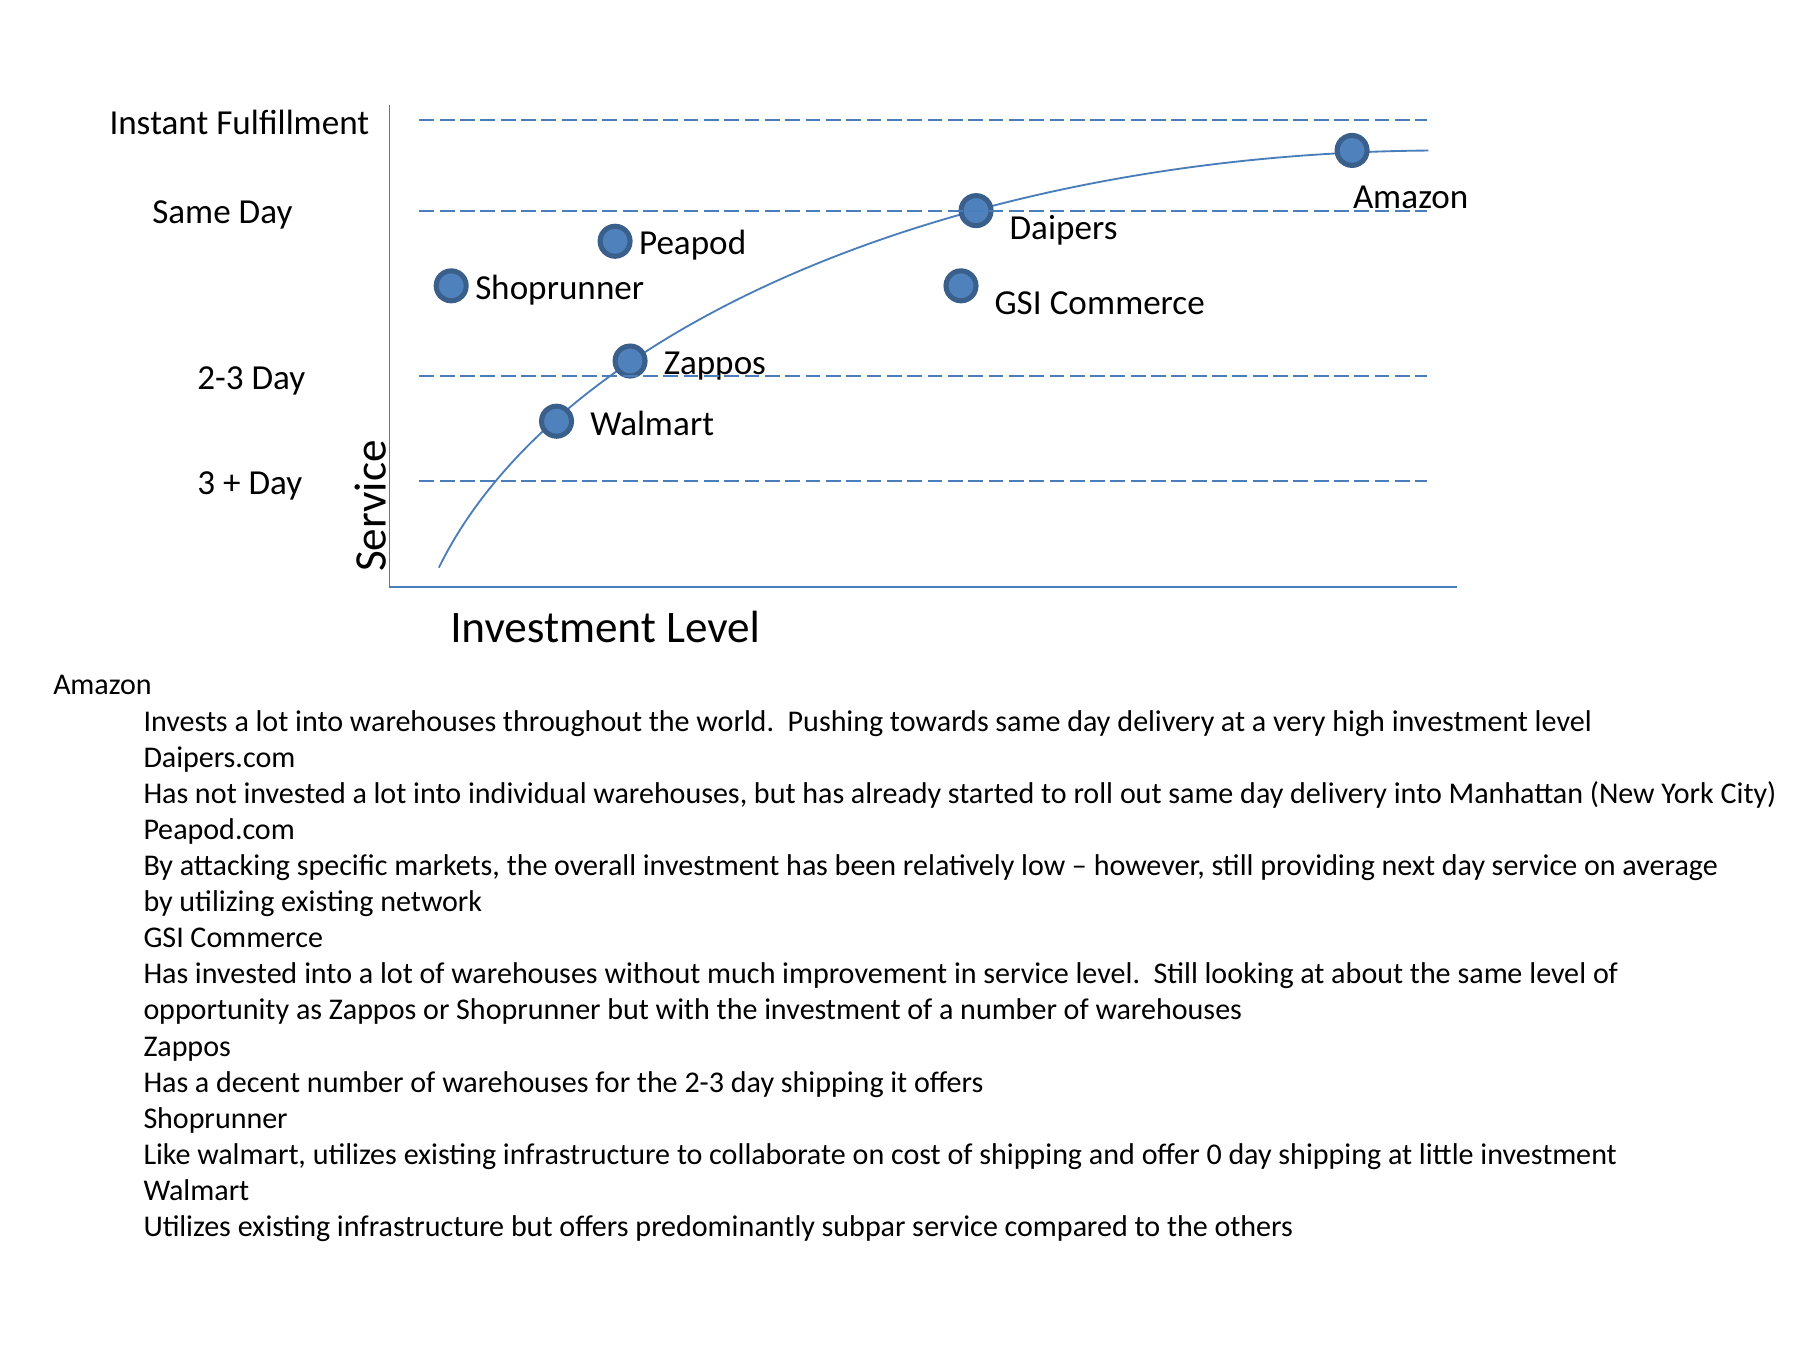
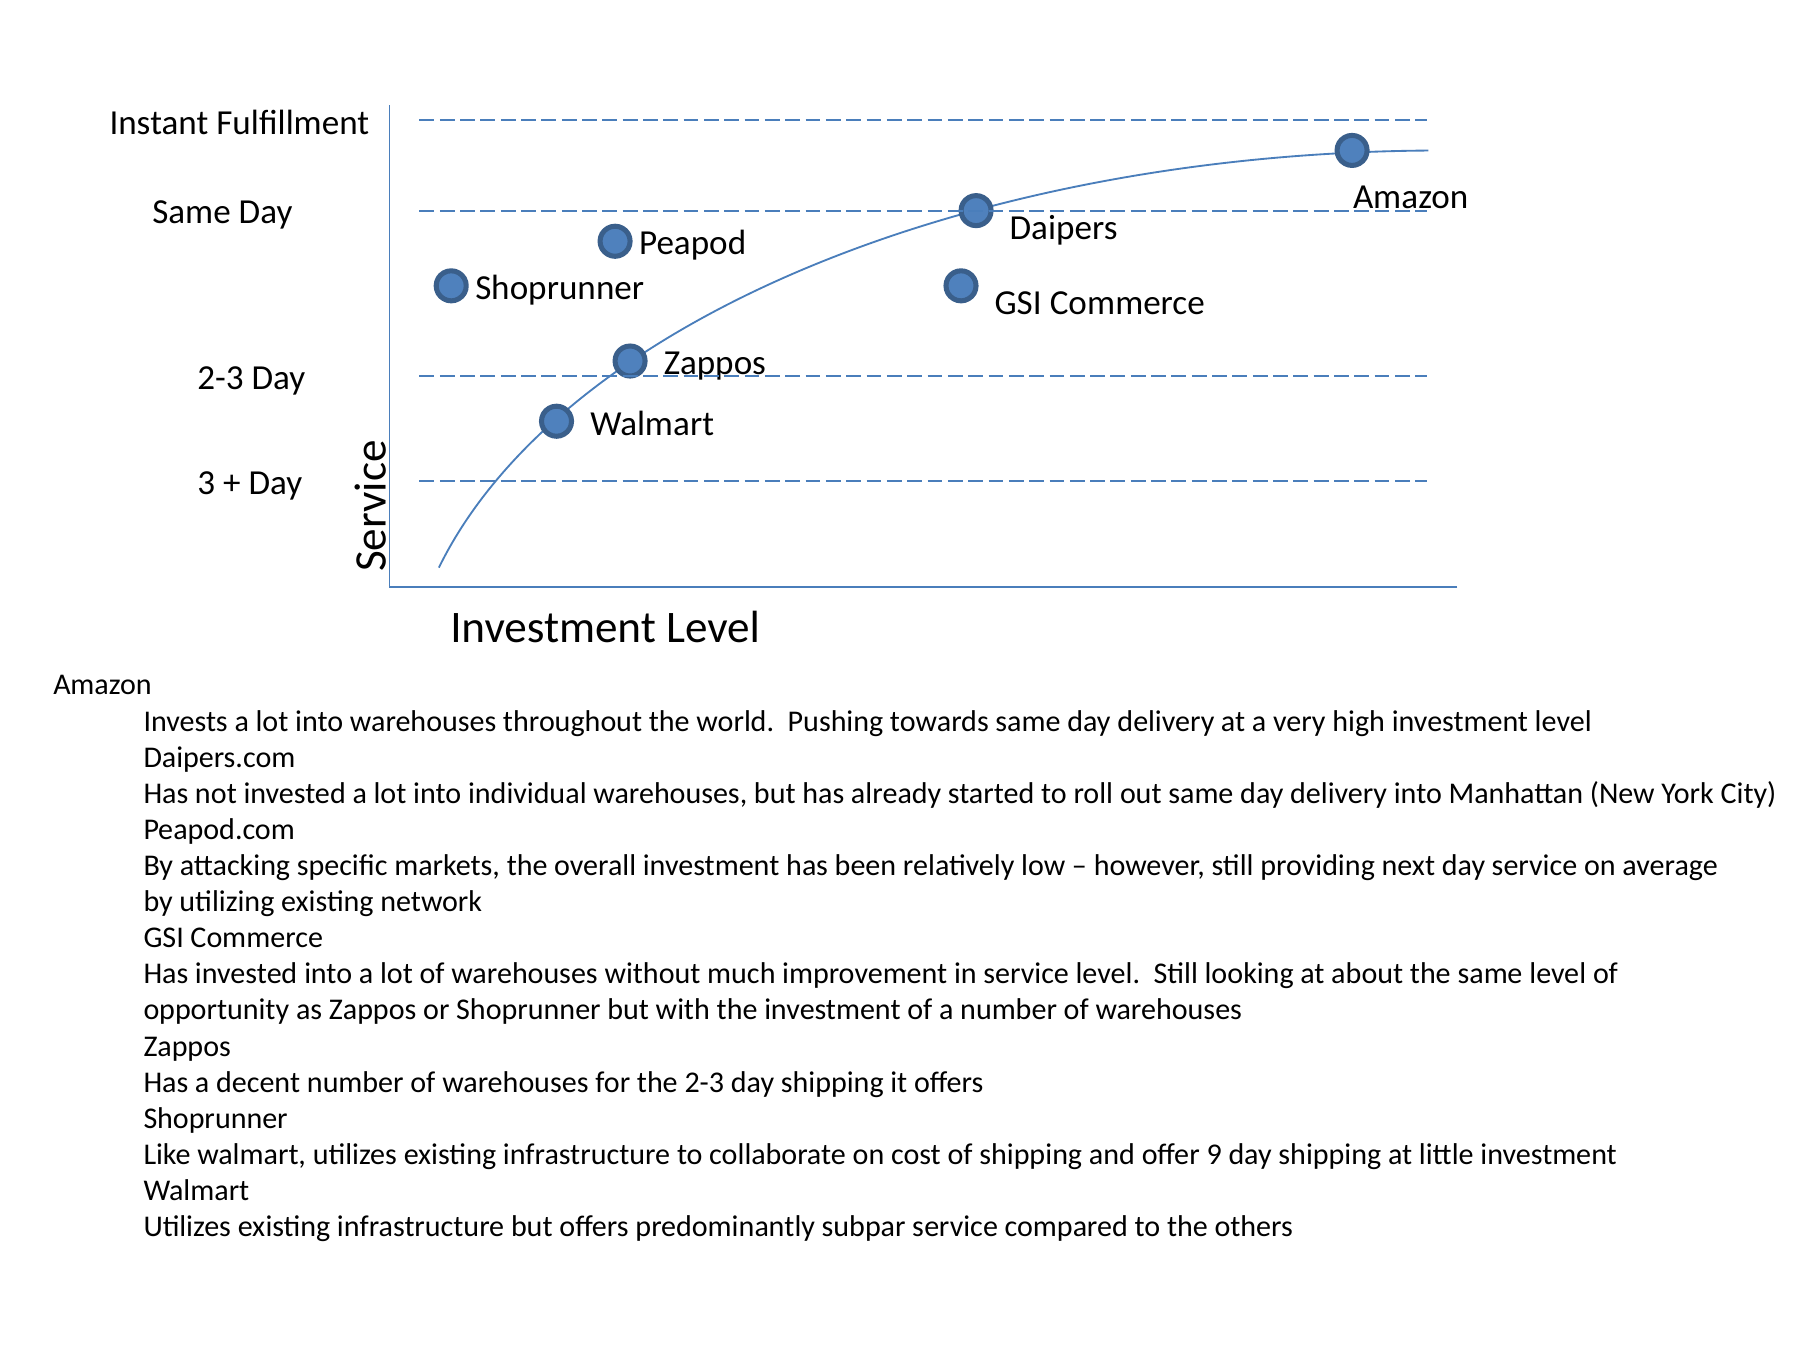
0: 0 -> 9
